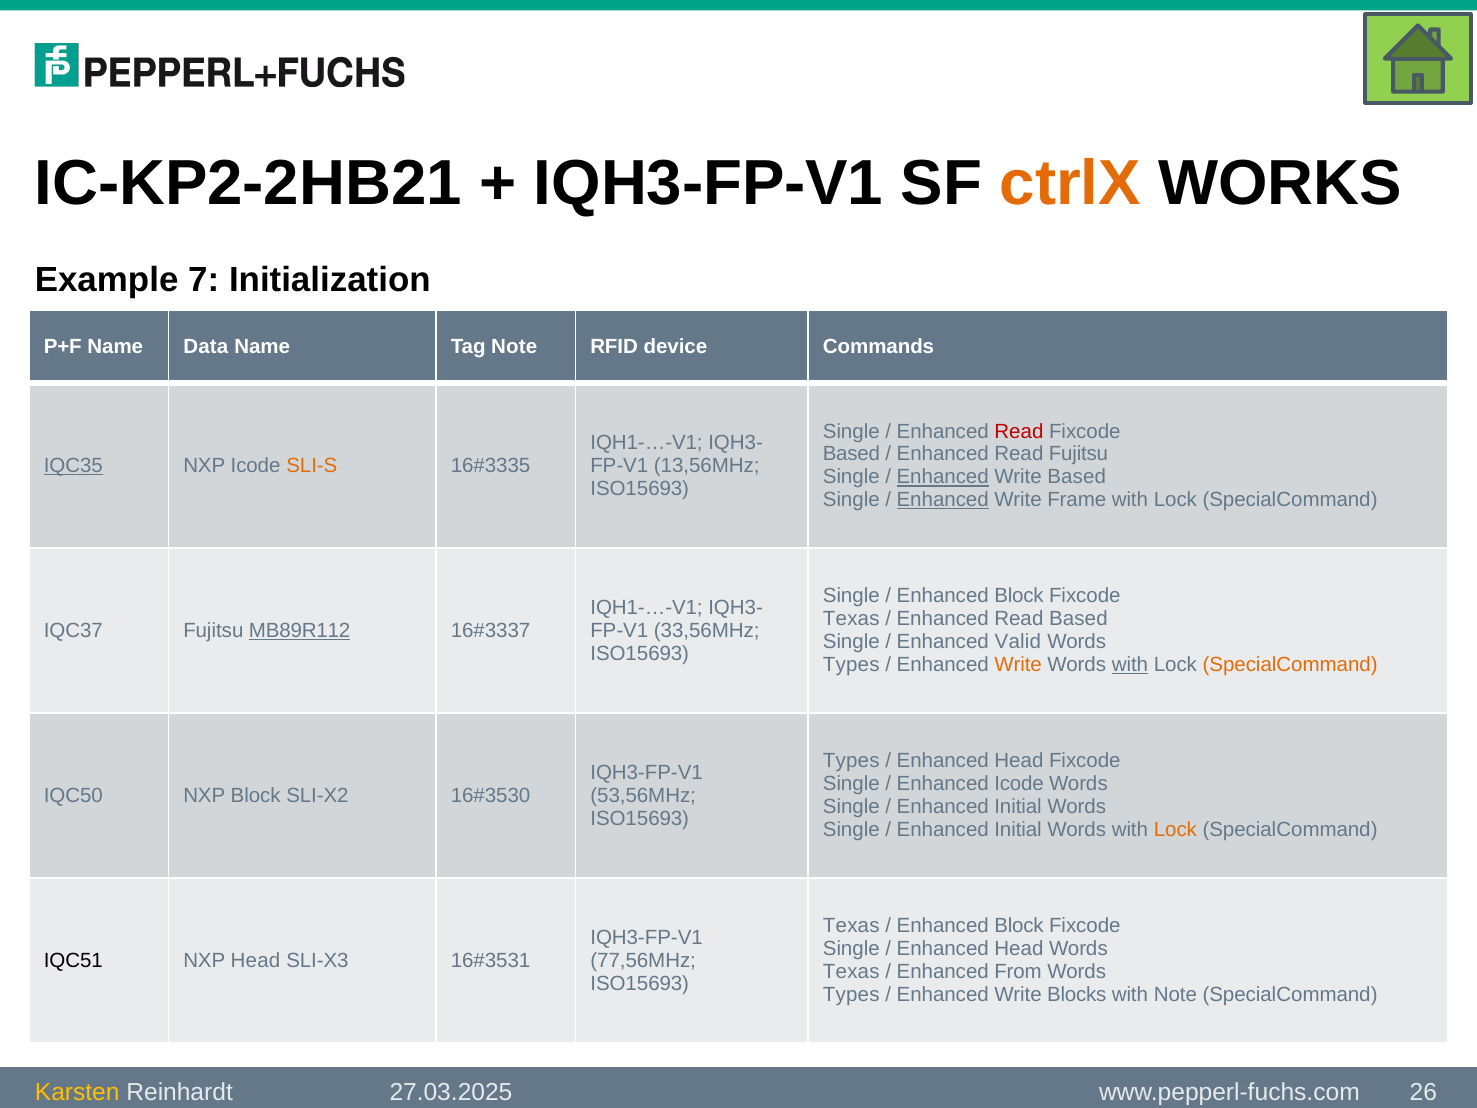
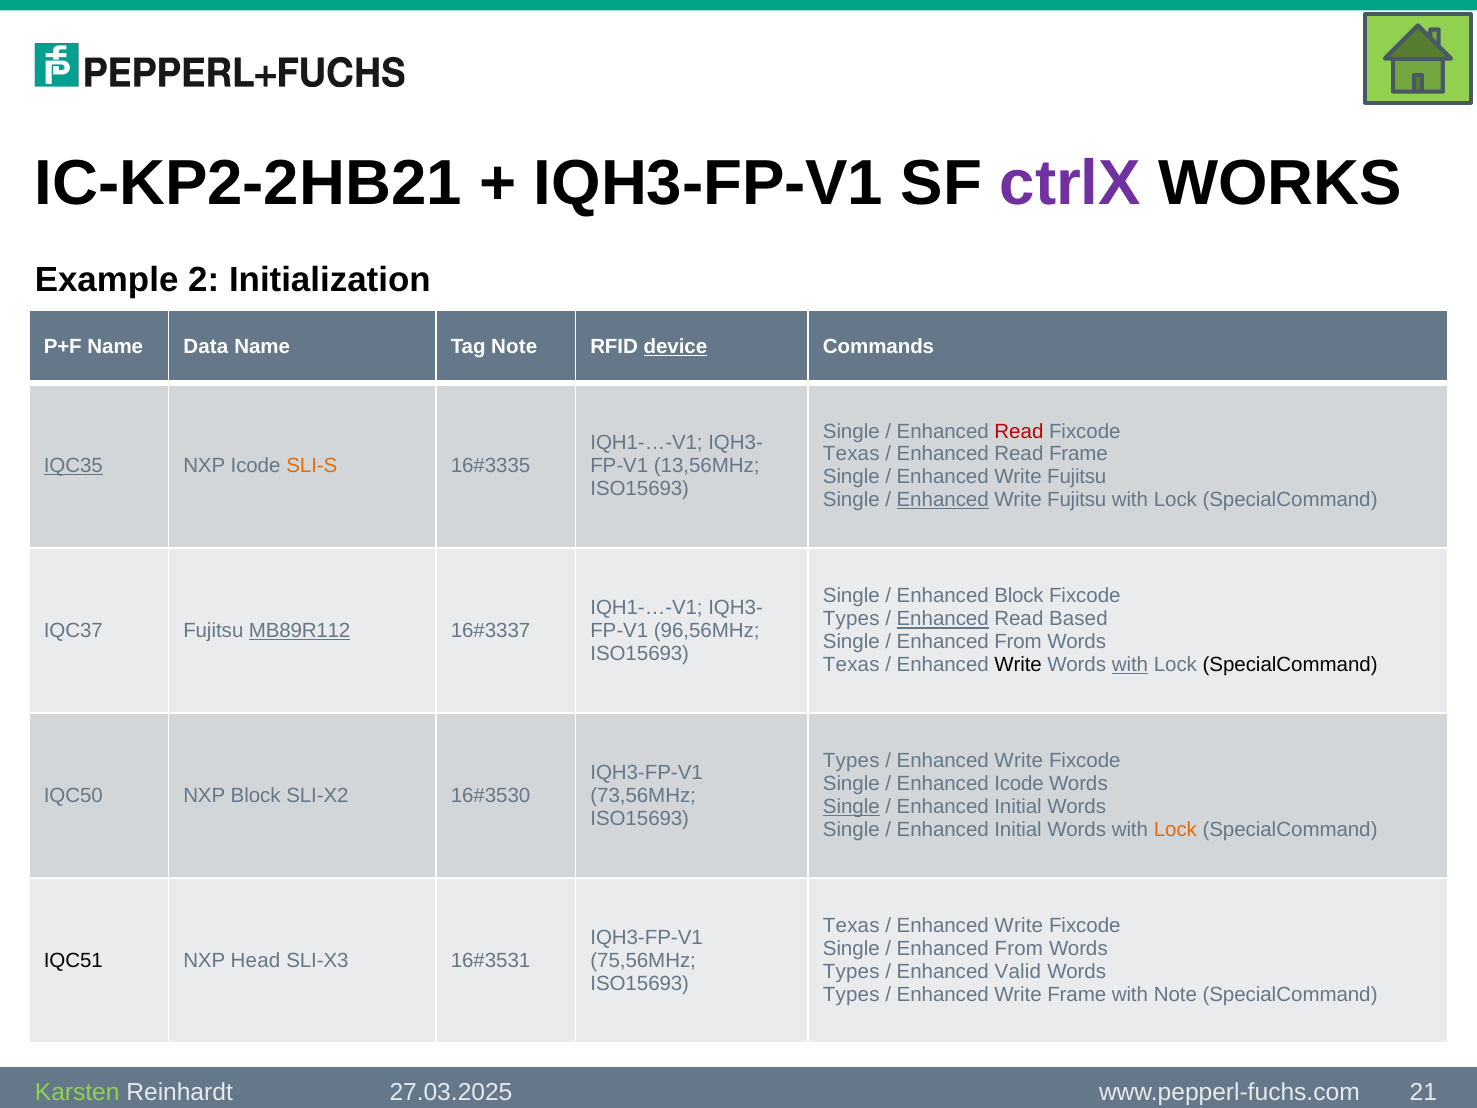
ctrlX colour: orange -> purple
7: 7 -> 2
device underline: none -> present
Based at (851, 454): Based -> Texas
Read Fujitsu: Fujitsu -> Frame
Enhanced at (943, 477) underline: present -> none
Based at (1077, 477): Based -> Fujitsu
Frame at (1077, 500): Frame -> Fujitsu
Texas at (851, 619): Texas -> Types
Enhanced at (943, 619) underline: none -> present
33,56MHz: 33,56MHz -> 96,56MHz
Valid at (1018, 642): Valid -> From
Types at (851, 665): Types -> Texas
Write at (1018, 665) colour: orange -> black
SpecialCommand at (1290, 665) colour: orange -> black
Head at (1019, 761): Head -> Write
53,56MHz: 53,56MHz -> 73,56MHz
Single at (851, 807) underline: none -> present
Block at (1019, 926): Block -> Write
Head at (1019, 949): Head -> From
77,56MHz: 77,56MHz -> 75,56MHz
Texas at (851, 972): Texas -> Types
From: From -> Valid
Write Blocks: Blocks -> Frame
Karsten colour: yellow -> light green
26: 26 -> 21
